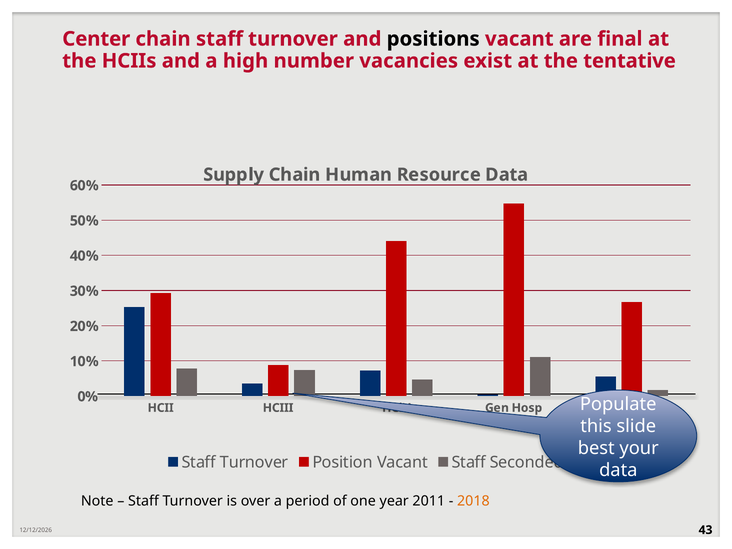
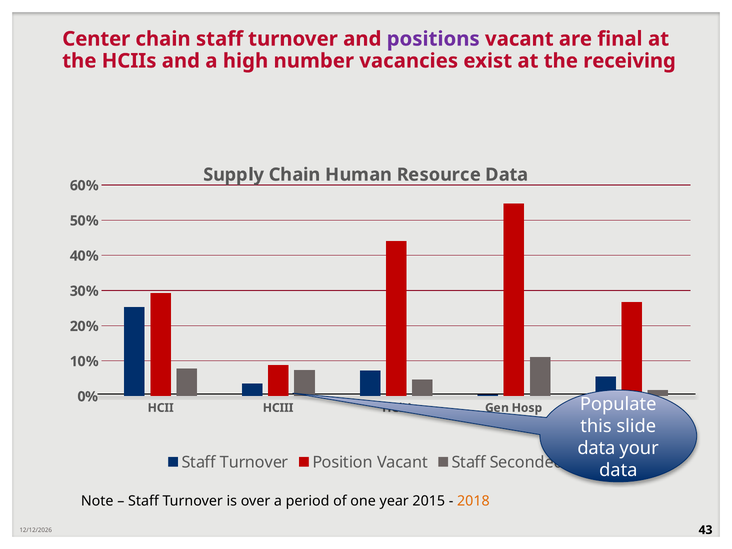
positions colour: black -> purple
tentative: tentative -> receiving
best at (596, 448): best -> data
2011: 2011 -> 2015
